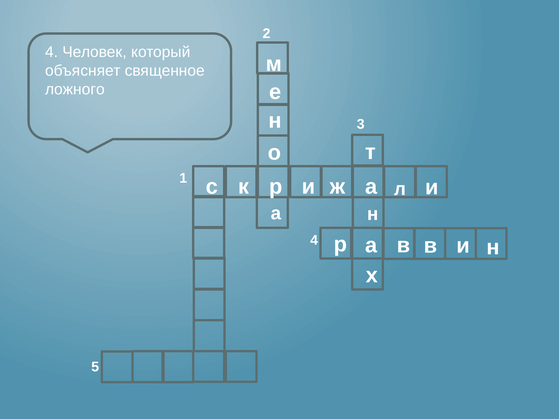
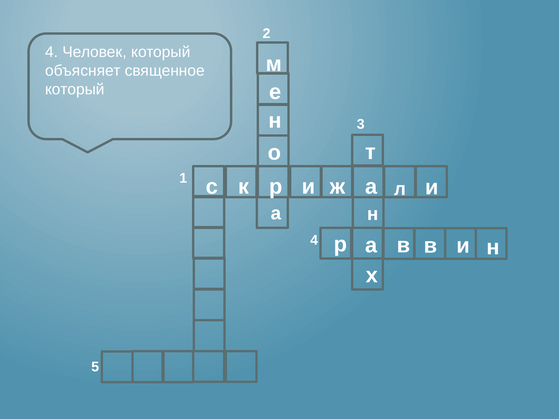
ложного at (75, 89): ложного -> который
